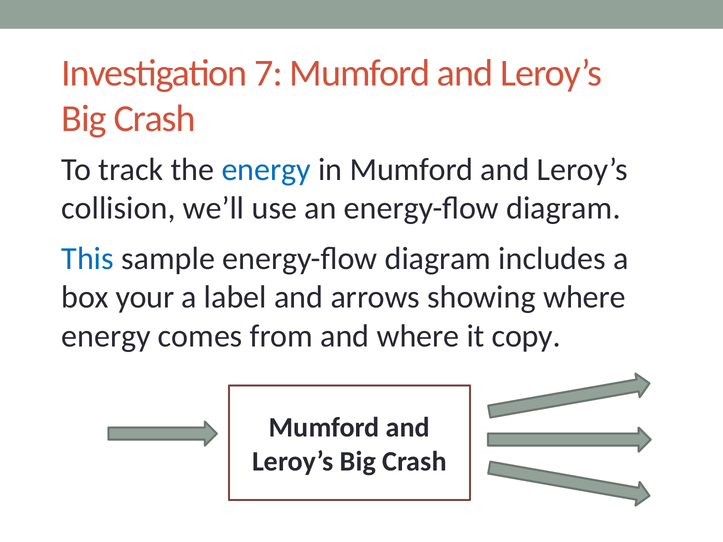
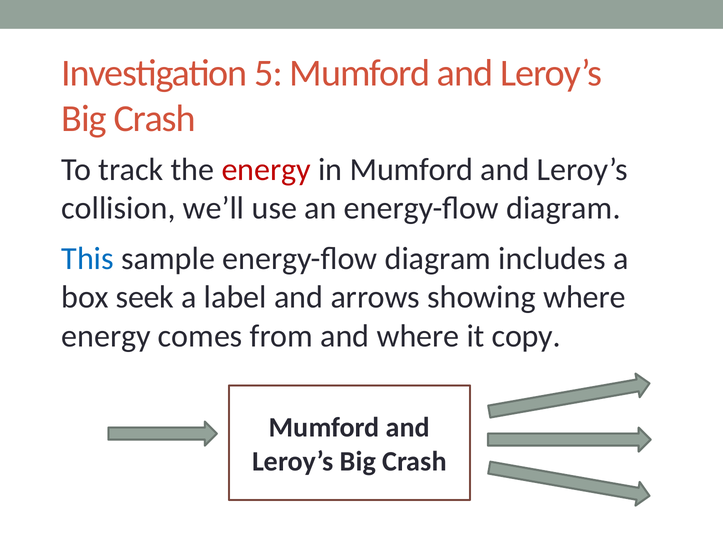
7: 7 -> 5
energy at (266, 170) colour: blue -> red
your: your -> seek
